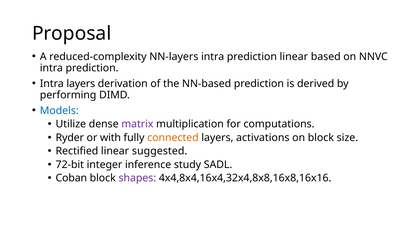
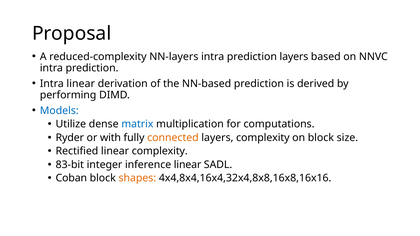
prediction linear: linear -> layers
Intra layers: layers -> linear
matrix colour: purple -> blue
layers activations: activations -> complexity
linear suggested: suggested -> complexity
72-bit: 72-bit -> 83-bit
inference study: study -> linear
shapes colour: purple -> orange
